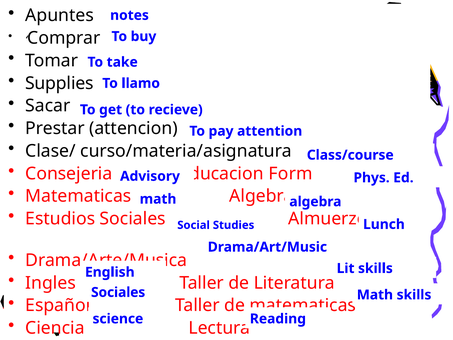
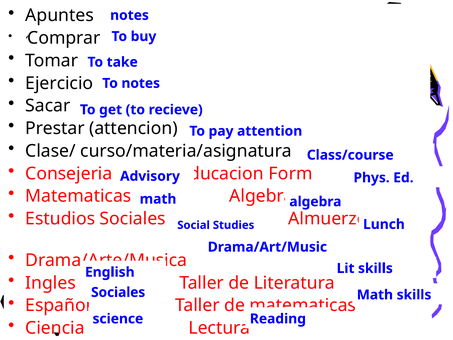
Supplies: Supplies -> Ejercicio
To llamo: llamo -> notes
